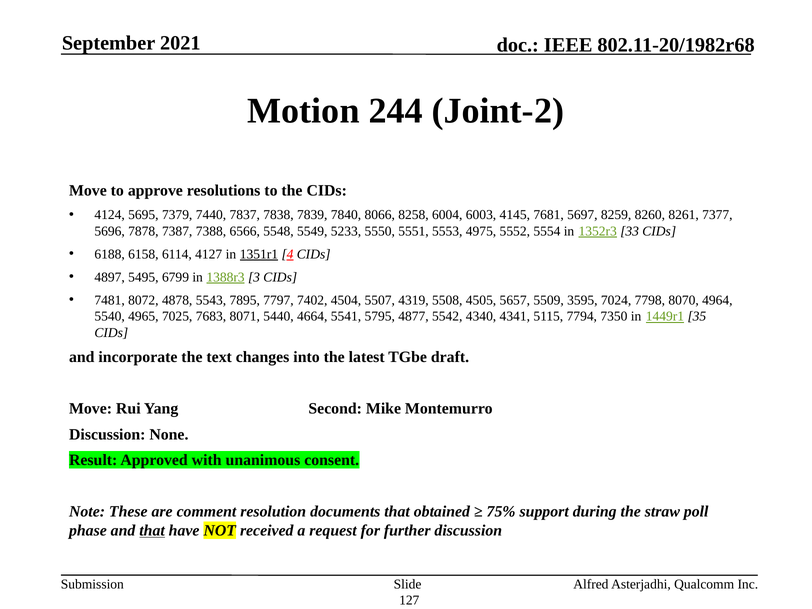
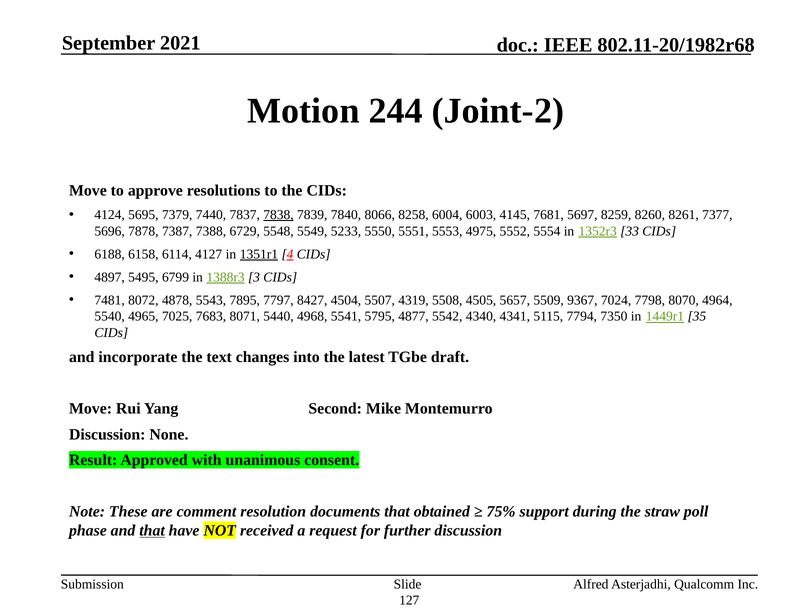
7838 underline: none -> present
6566: 6566 -> 6729
7402: 7402 -> 8427
3595: 3595 -> 9367
4664: 4664 -> 4968
